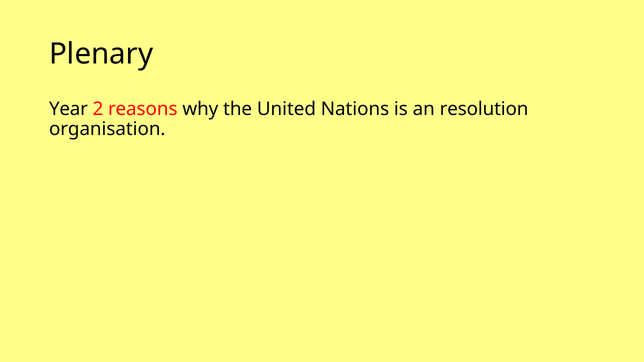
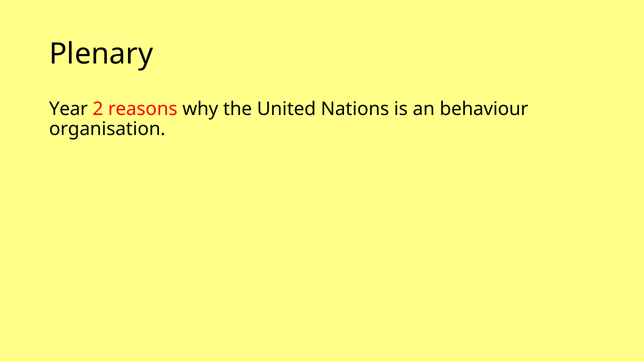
resolution: resolution -> behaviour
